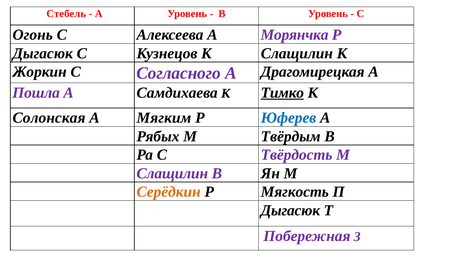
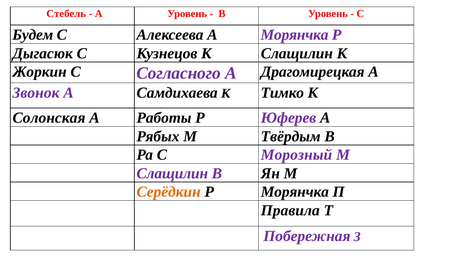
Огонь: Огонь -> Будем
Пошла: Пошла -> Звонок
Тимко underline: present -> none
Мягким: Мягким -> Работы
Юферев colour: blue -> purple
Твёрдость: Твёрдость -> Морозный
Р Мягкость: Мягкость -> Морянчка
Дыгасюк at (290, 211): Дыгасюк -> Правила
